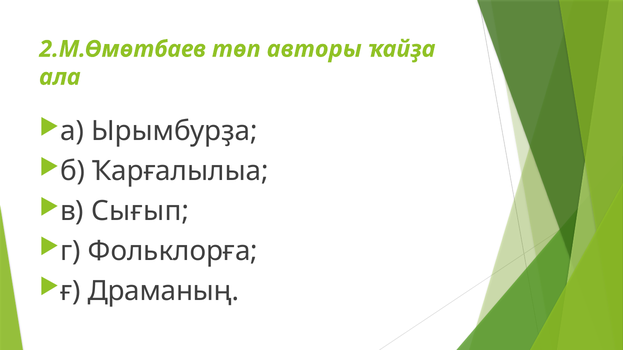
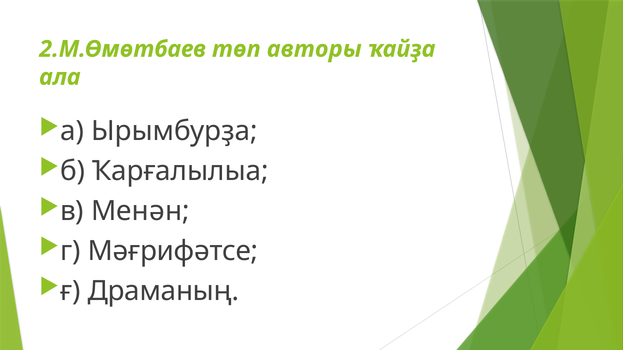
Сығып: Сығып -> Менән
Фольклорға: Фольклорға -> Мәғрифәтсе
